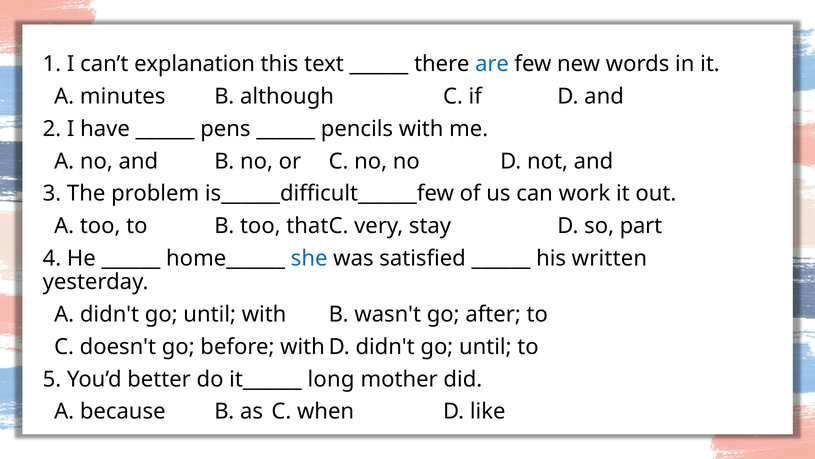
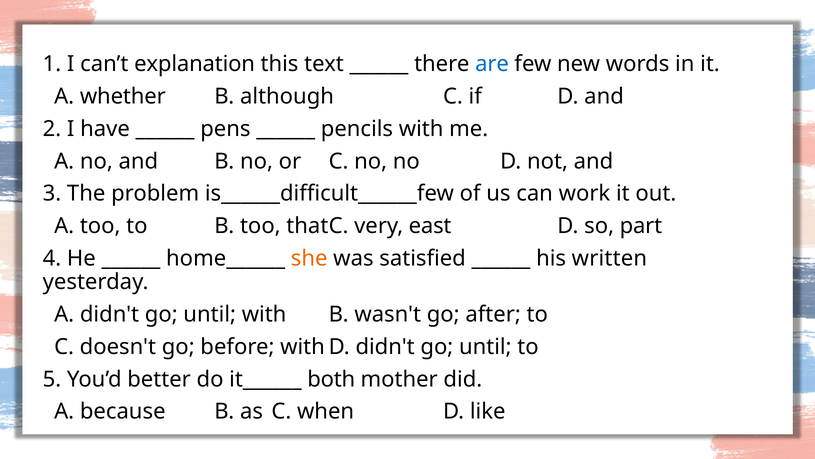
minutes: minutes -> whether
stay: stay -> east
she colour: blue -> orange
long: long -> both
